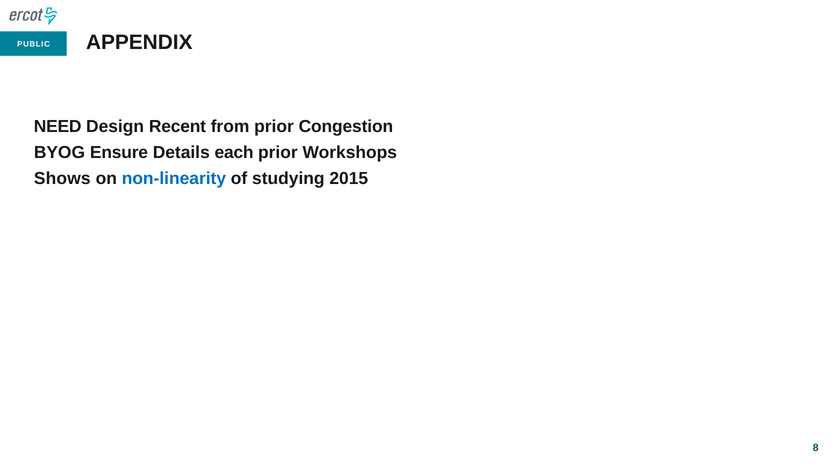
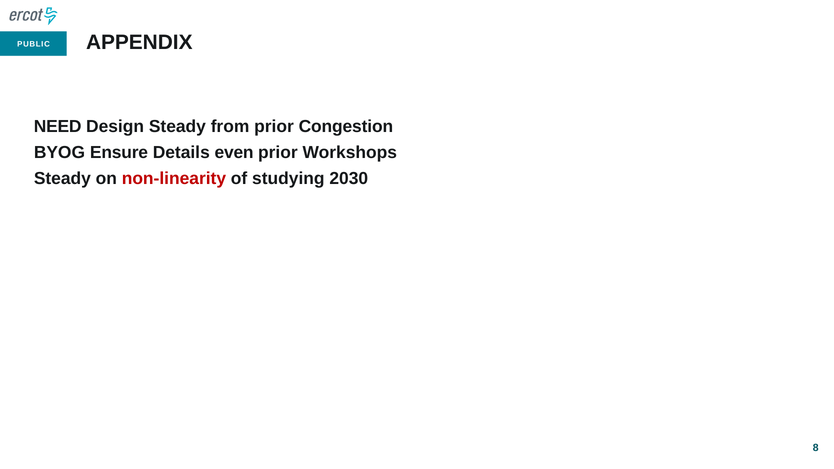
Design Recent: Recent -> Steady
each: each -> even
Shows at (62, 178): Shows -> Steady
non-linearity colour: blue -> red
2015: 2015 -> 2030
